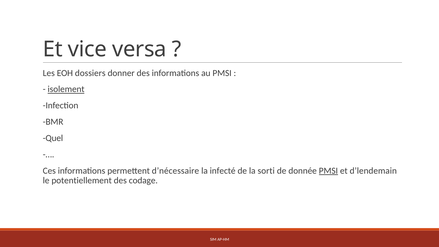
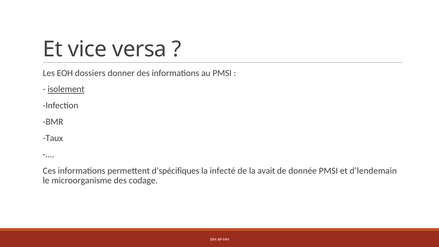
Quel: Quel -> Taux
d’nécessaire: d’nécessaire -> d’spécifiques
sorti: sorti -> avait
PMSI at (328, 171) underline: present -> none
potentiellement: potentiellement -> microorganisme
